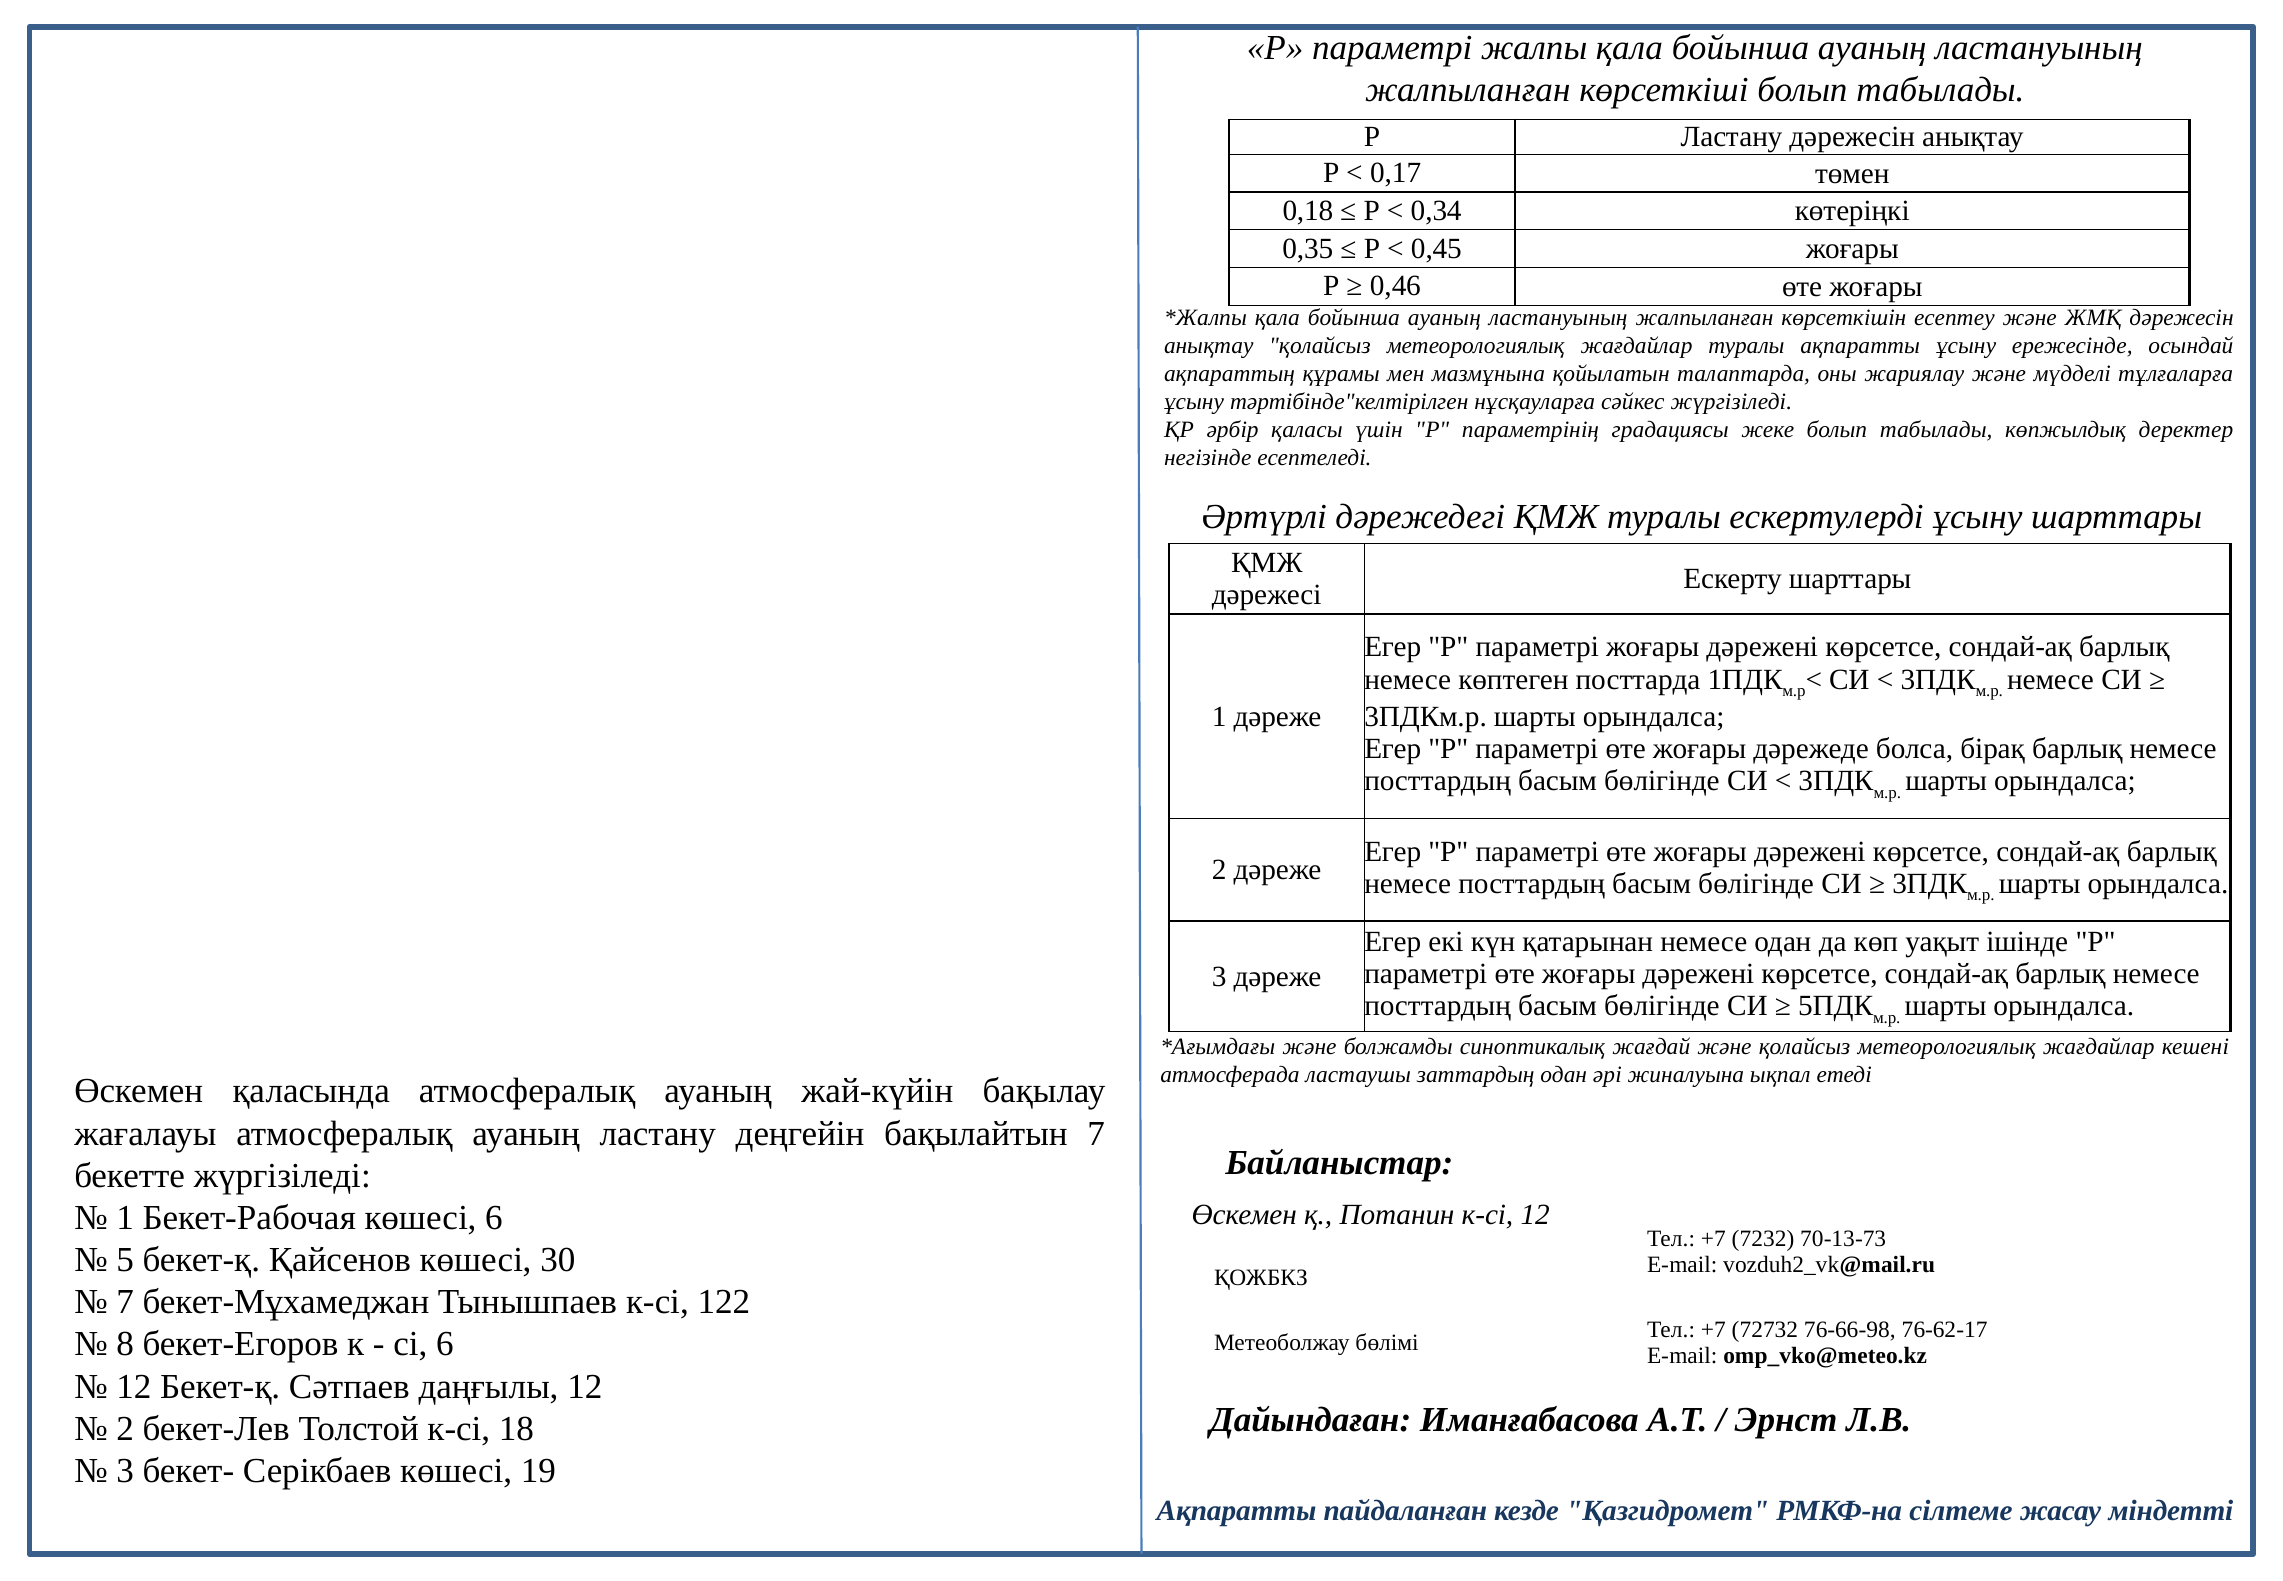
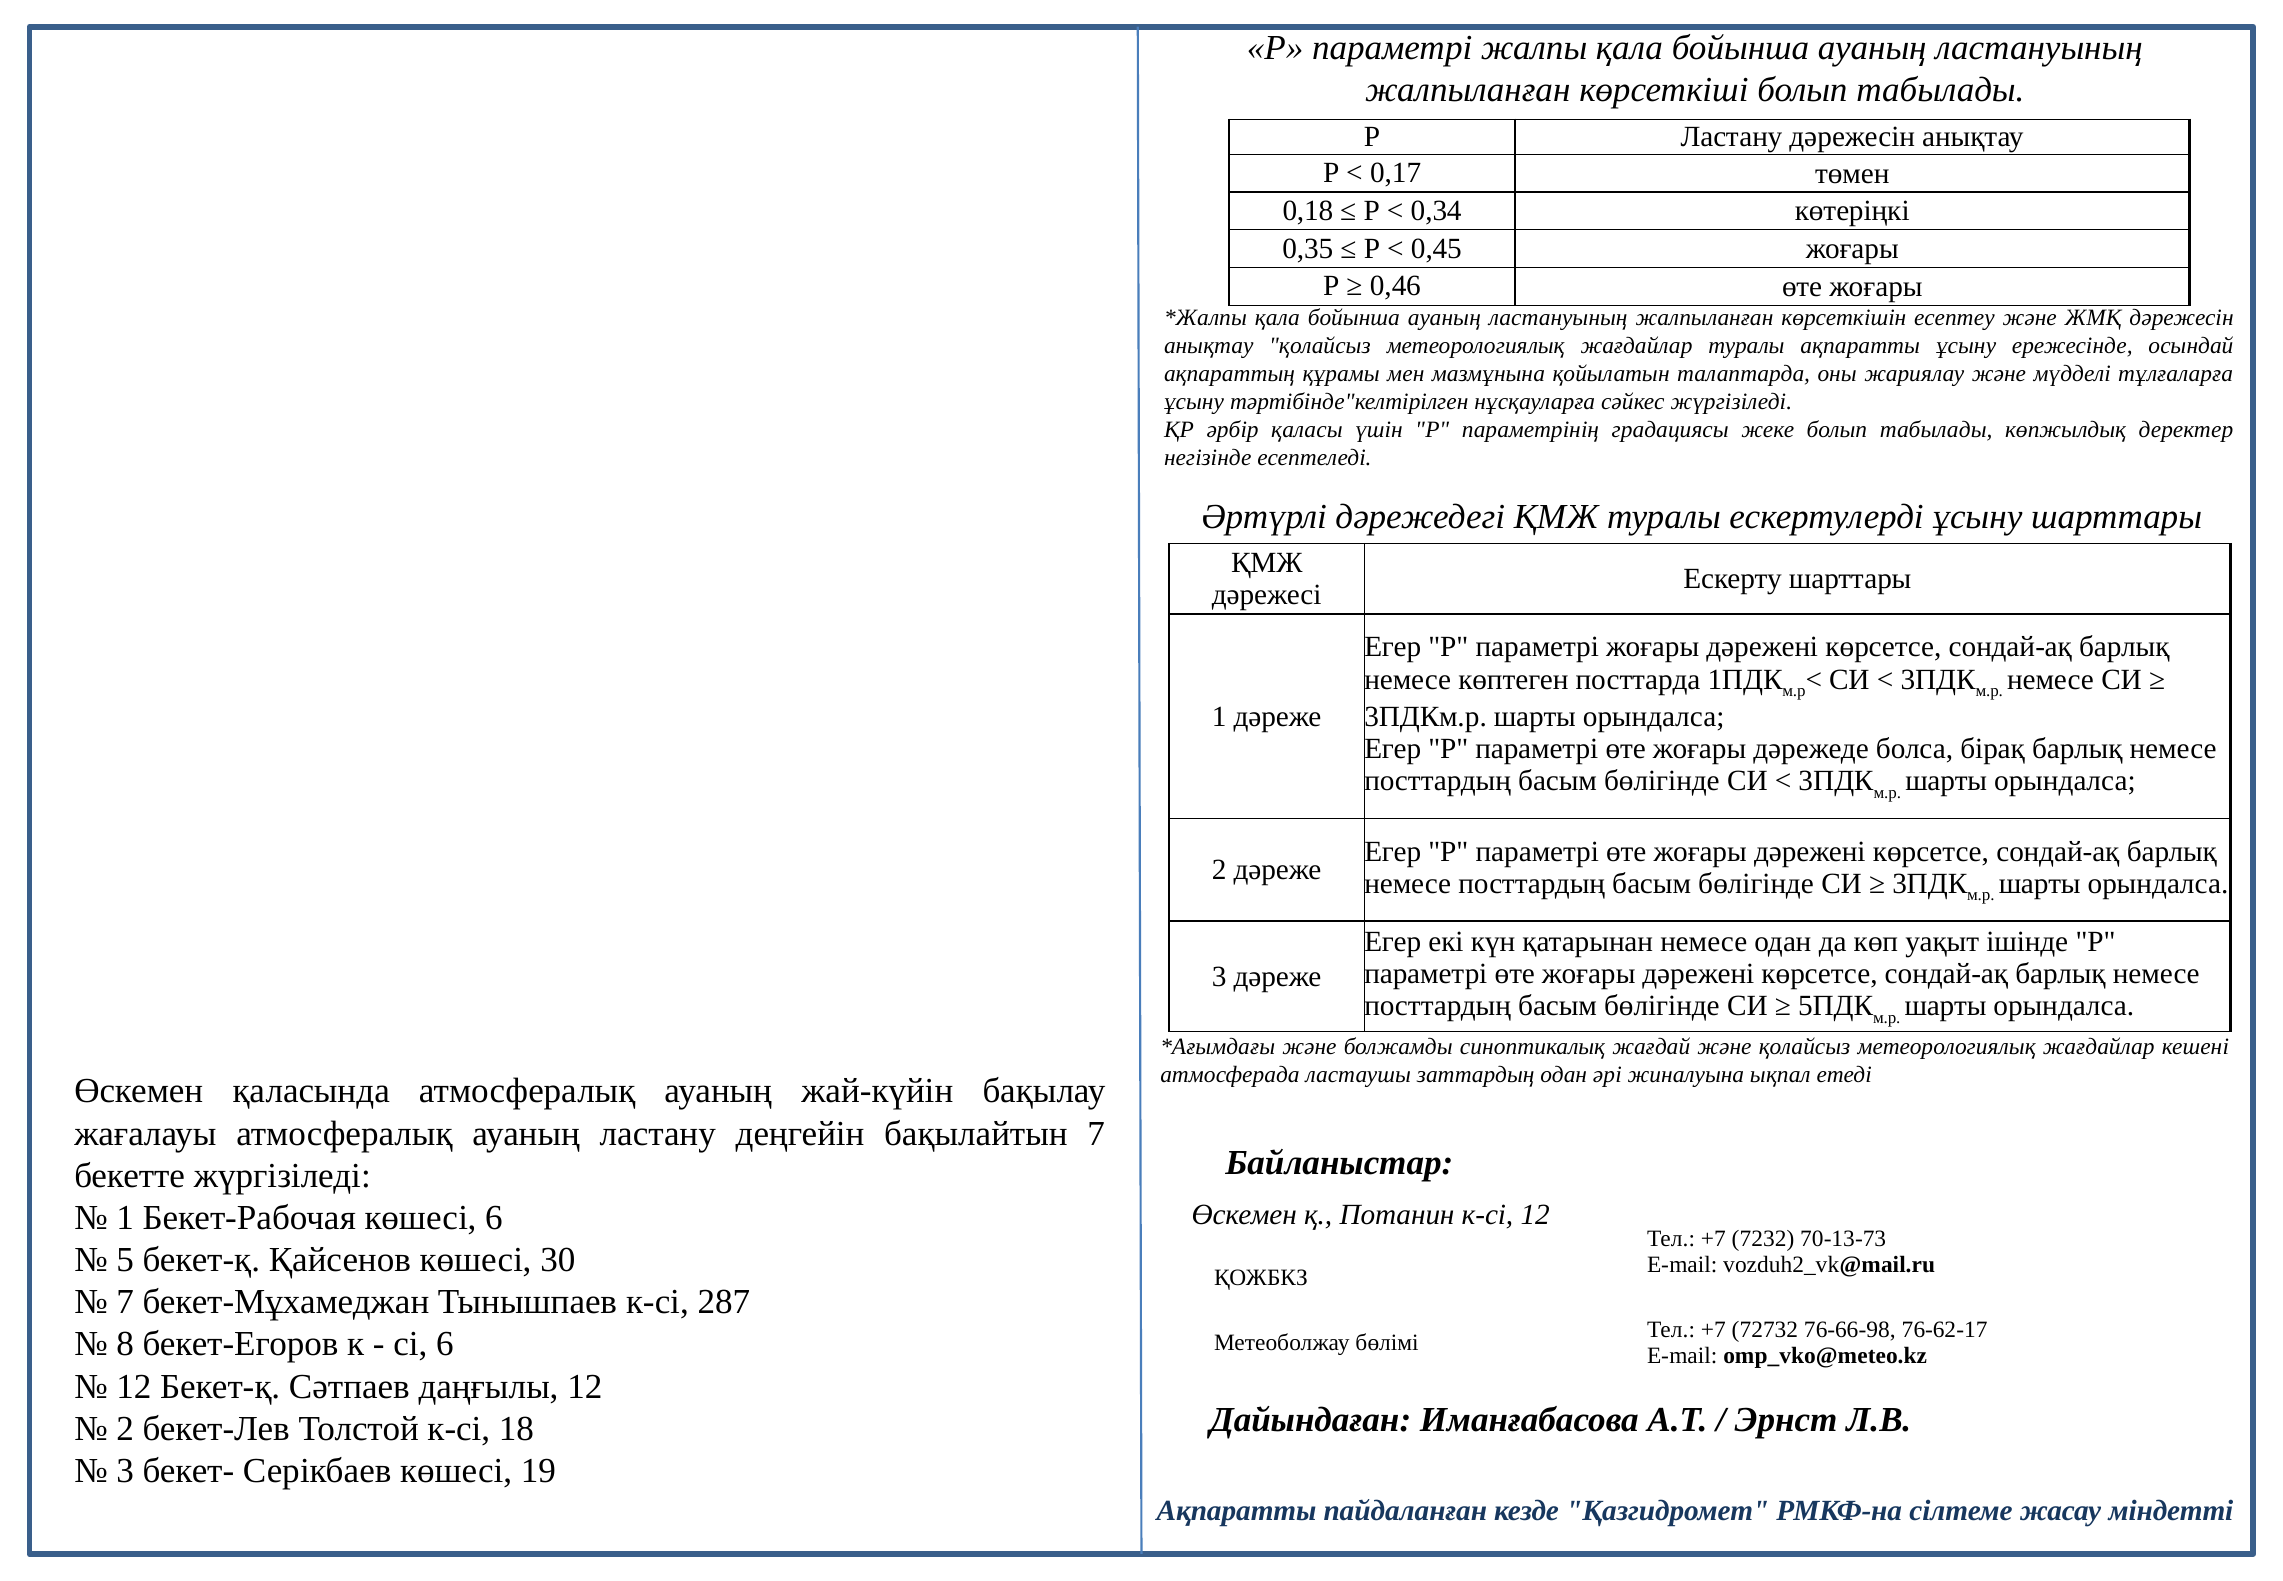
122: 122 -> 287
